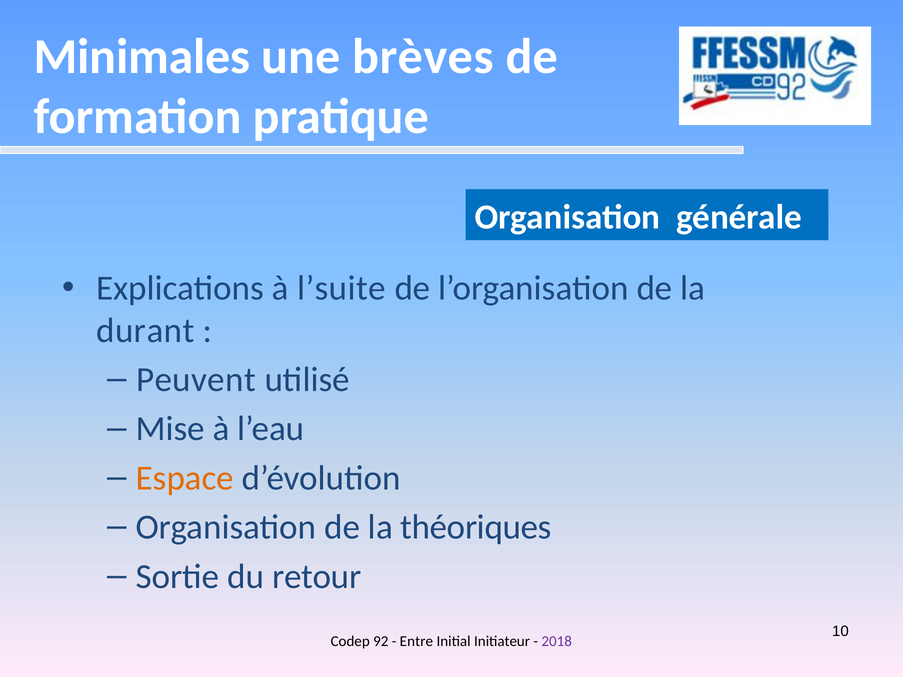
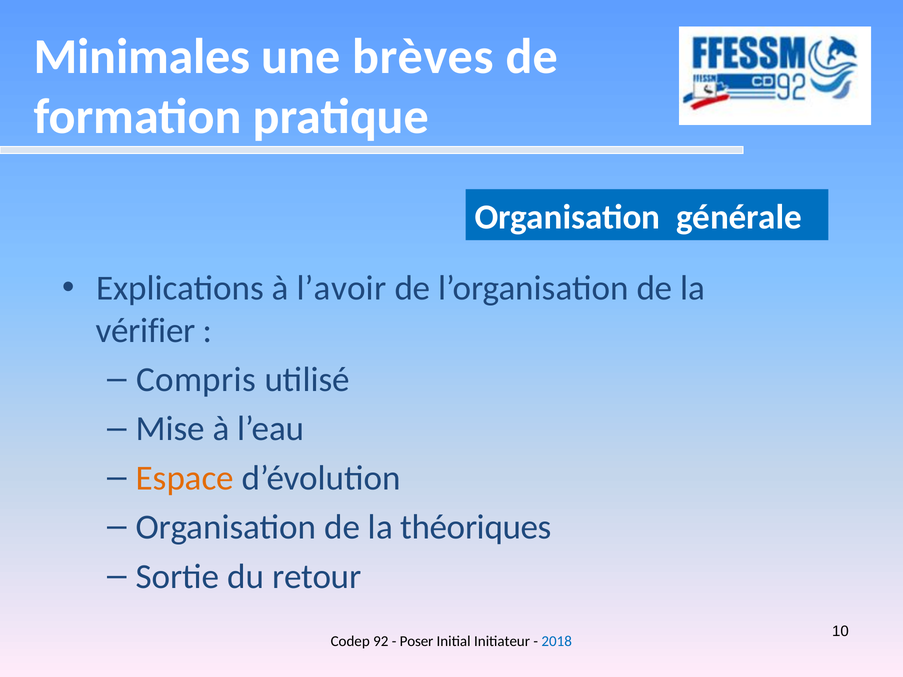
l’suite: l’suite -> l’avoir
durant: durant -> vérifier
Peuvent: Peuvent -> Compris
Entre: Entre -> Poser
2018 colour: purple -> blue
